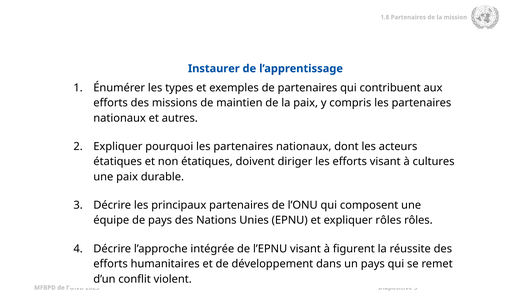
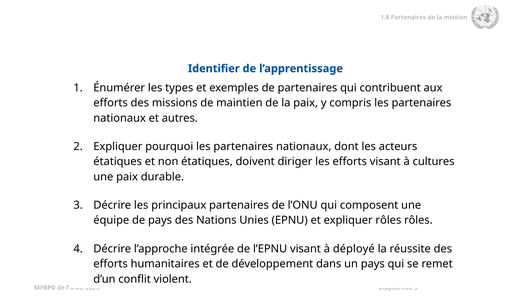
Instaurer: Instaurer -> Identifier
figurent: figurent -> déployé
